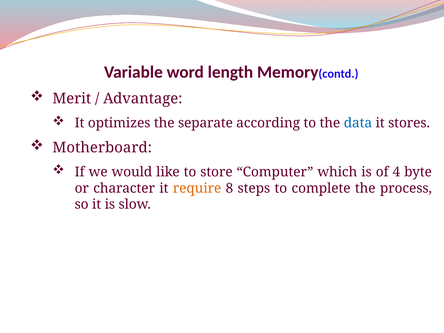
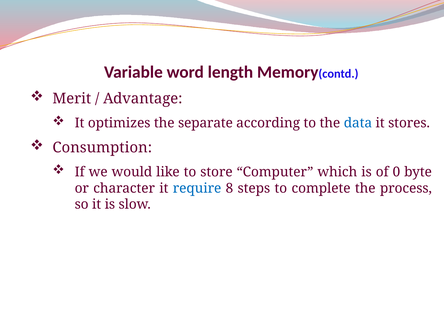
Motherboard: Motherboard -> Consumption
4: 4 -> 0
require colour: orange -> blue
